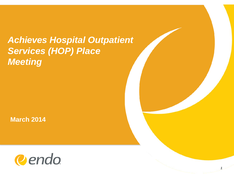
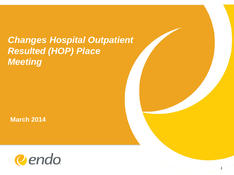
Achieves: Achieves -> Changes
Services: Services -> Resulted
